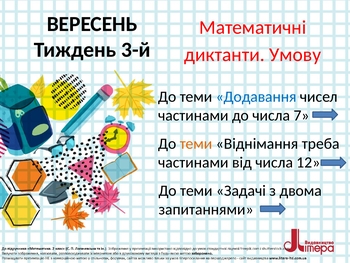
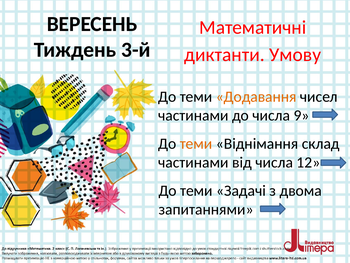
Додавання colour: blue -> orange
7: 7 -> 9
треба: треба -> склад
